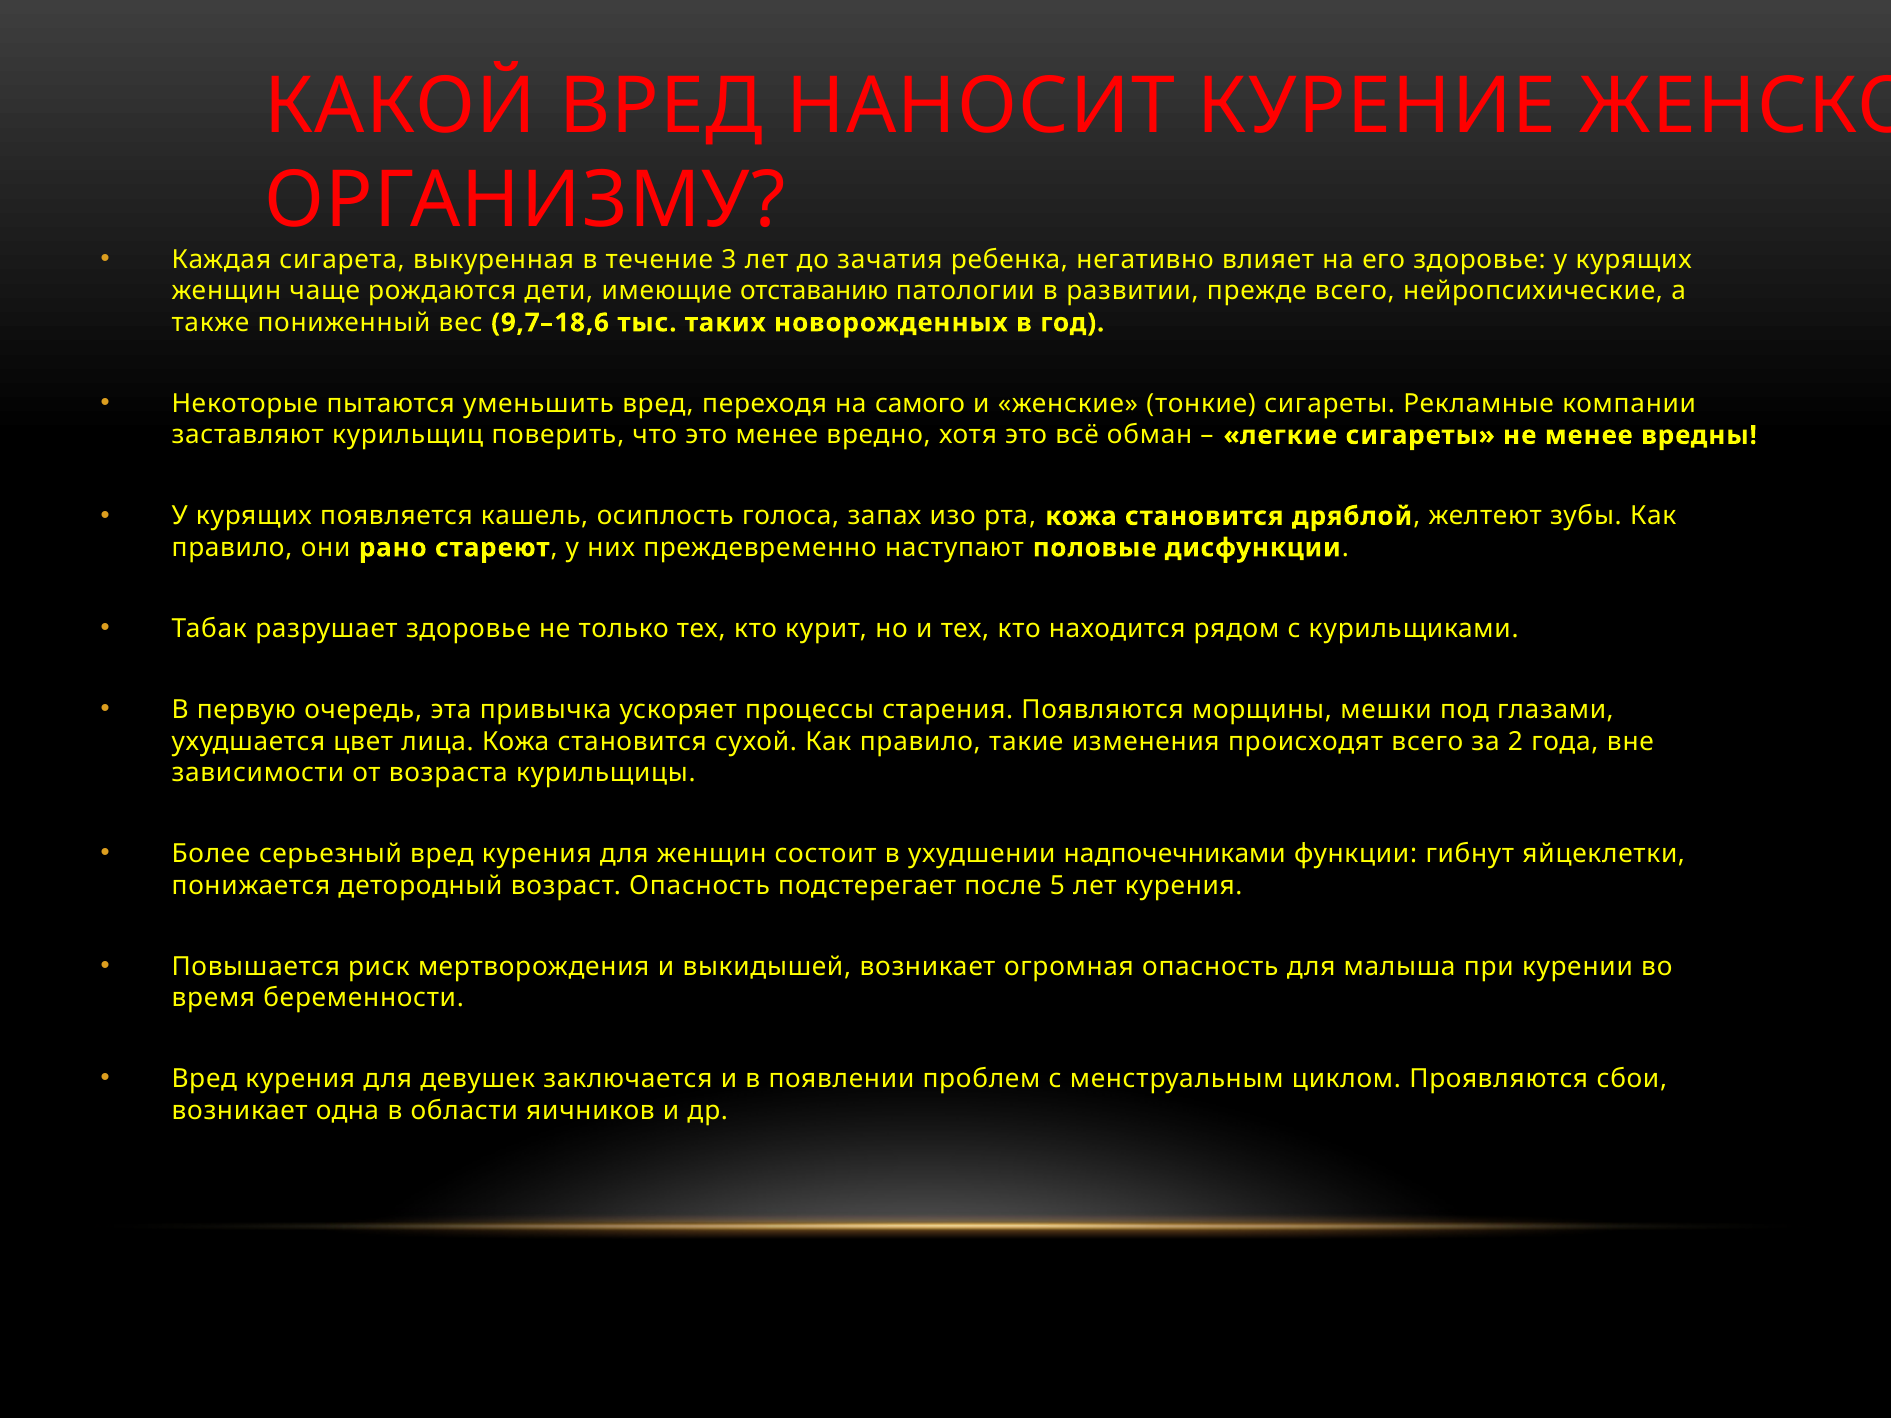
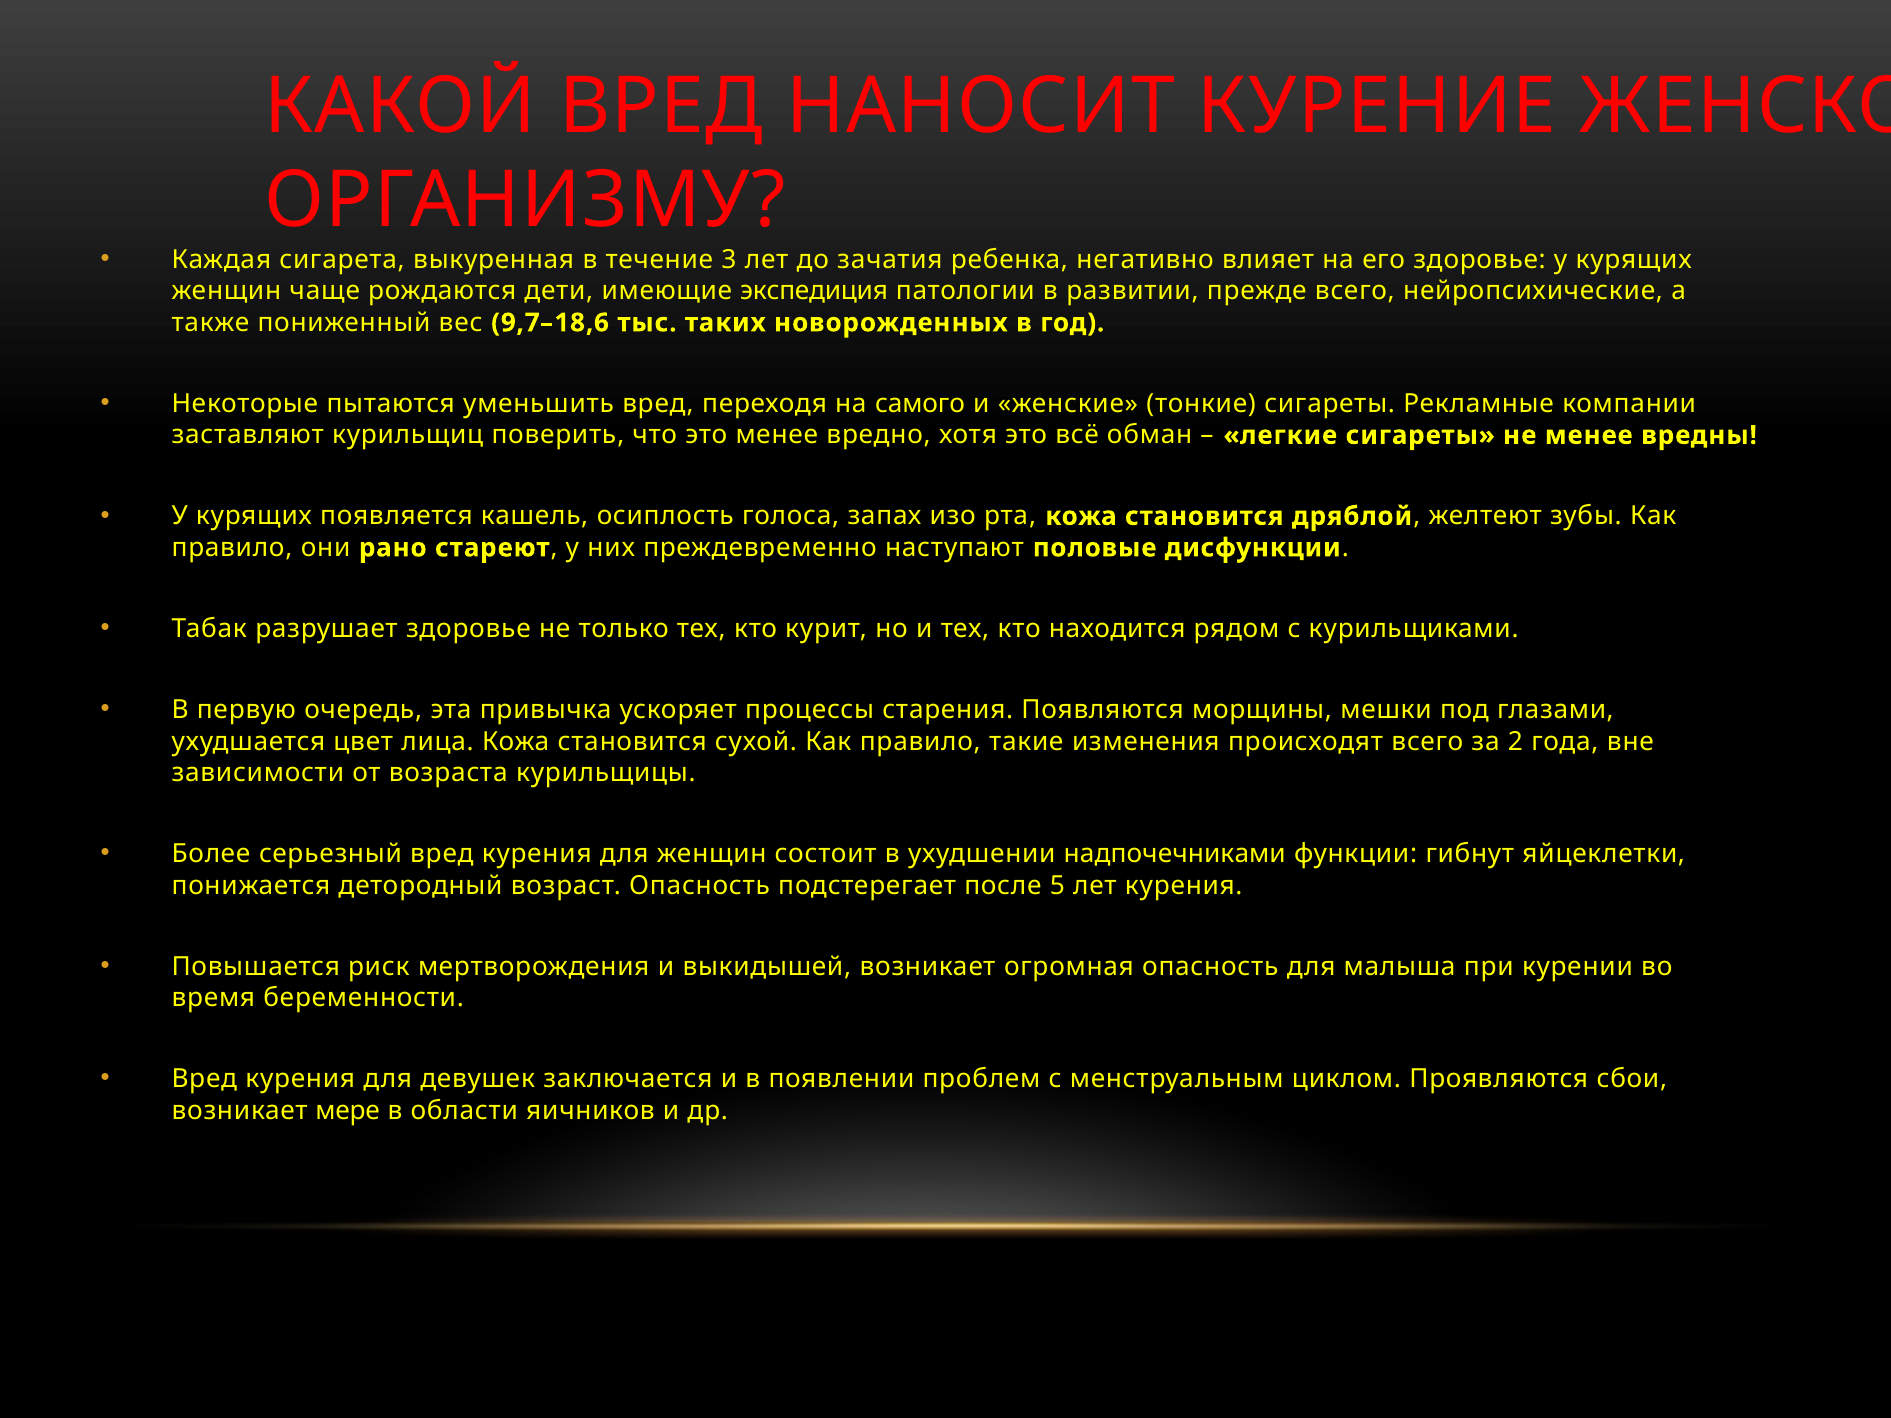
отставанию: отставанию -> экспедиция
одна: одна -> мере
